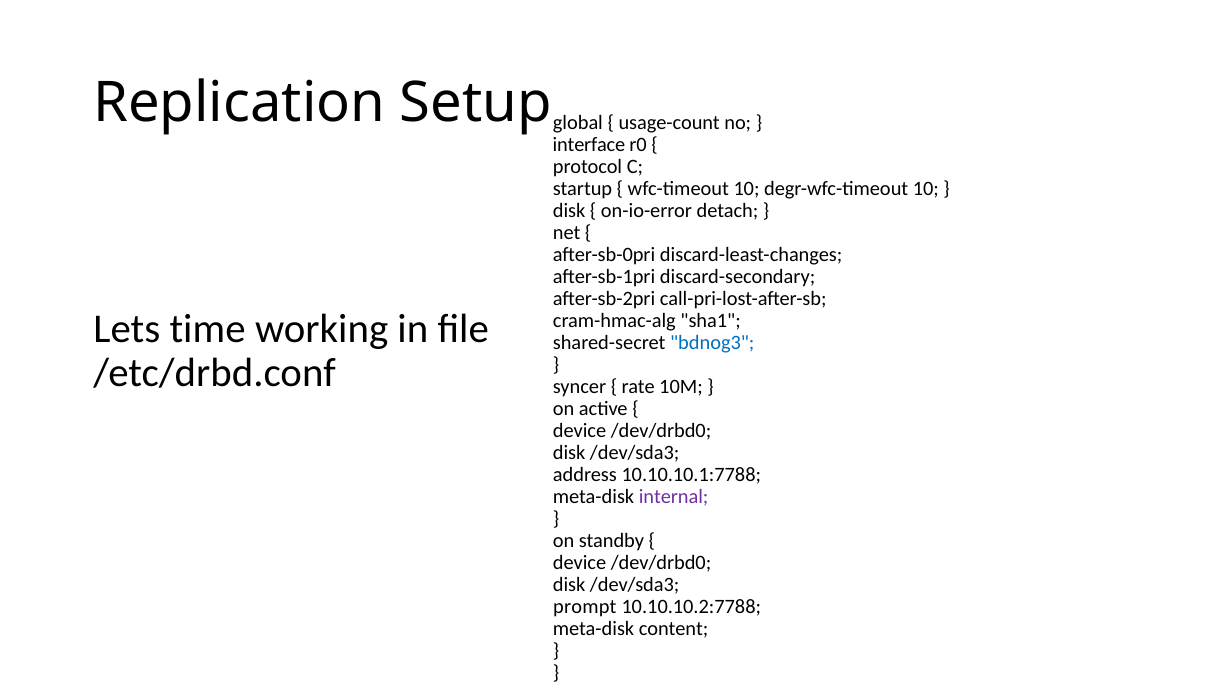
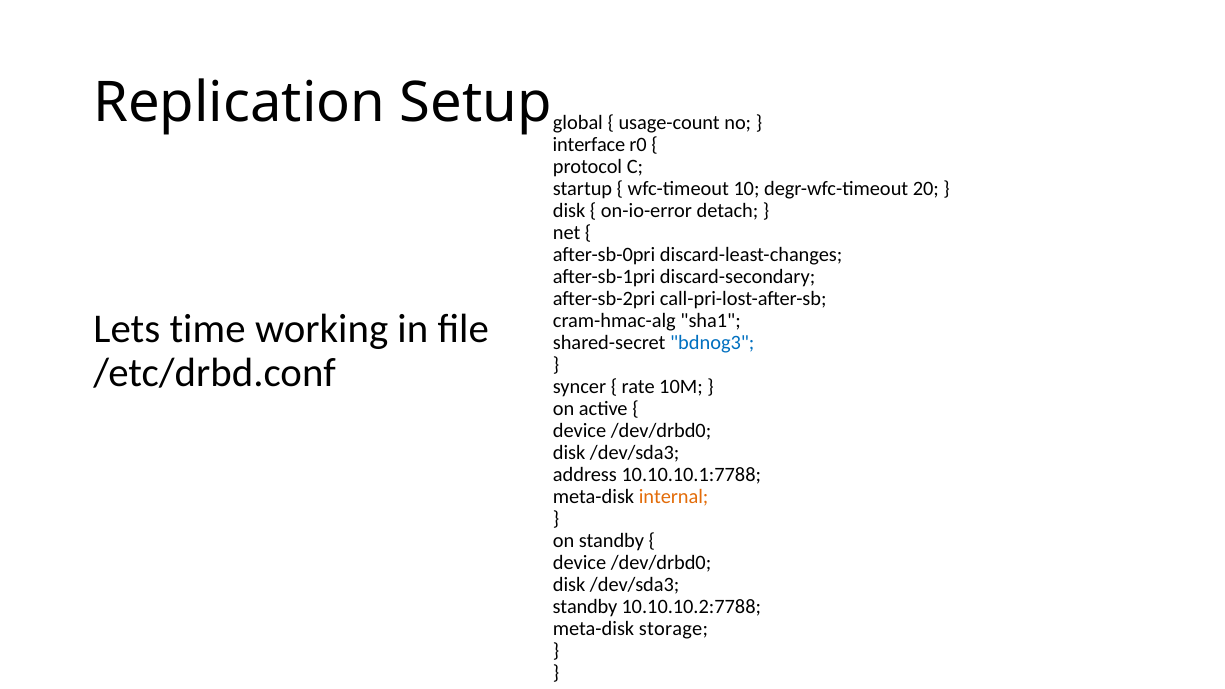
degr-wfc-timeout 10: 10 -> 20
internal colour: purple -> orange
prompt at (585, 607): prompt -> standby
content: content -> storage
